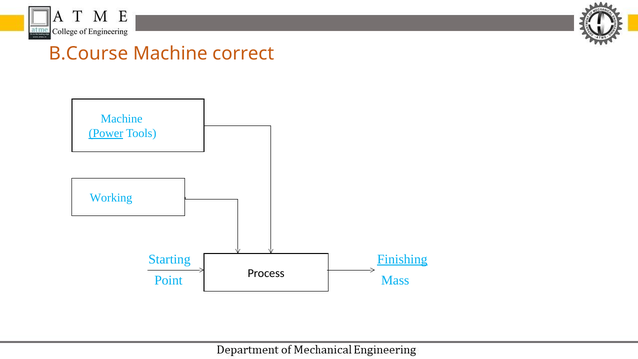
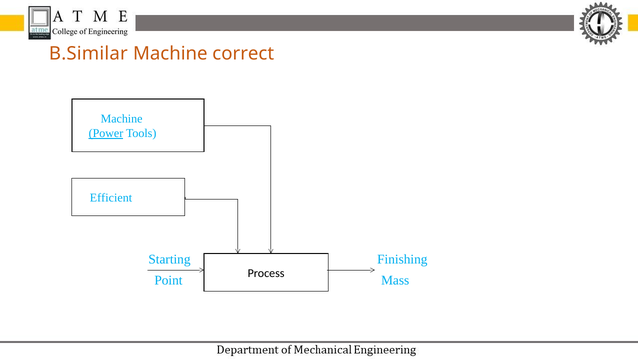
B.Course: B.Course -> B.Similar
Working: Working -> Efficient
Finishing underline: present -> none
